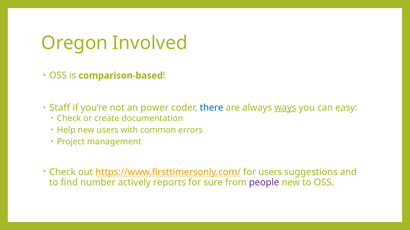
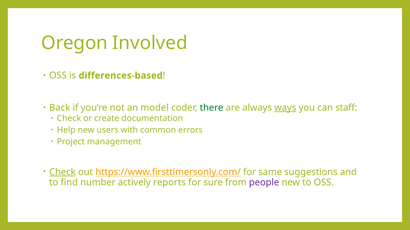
comparison-based: comparison-based -> differences-based
Staff: Staff -> Back
power: power -> model
there colour: blue -> green
easy: easy -> staff
Check at (62, 172) underline: none -> present
for users: users -> same
